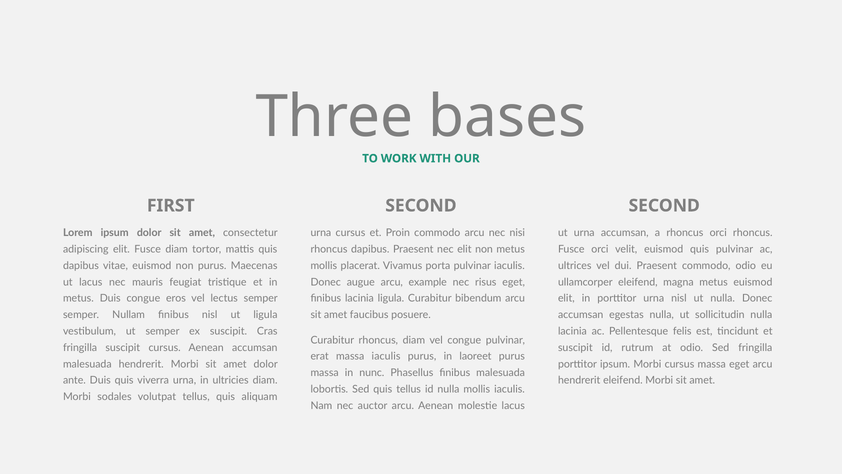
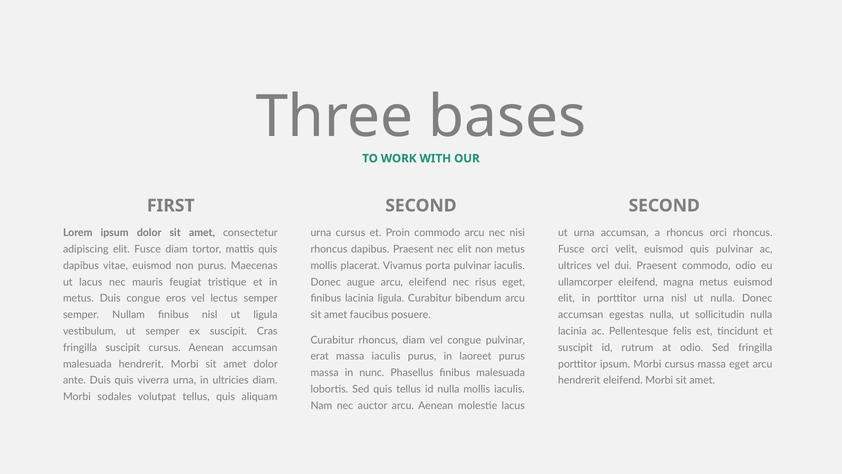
arcu example: example -> eleifend
